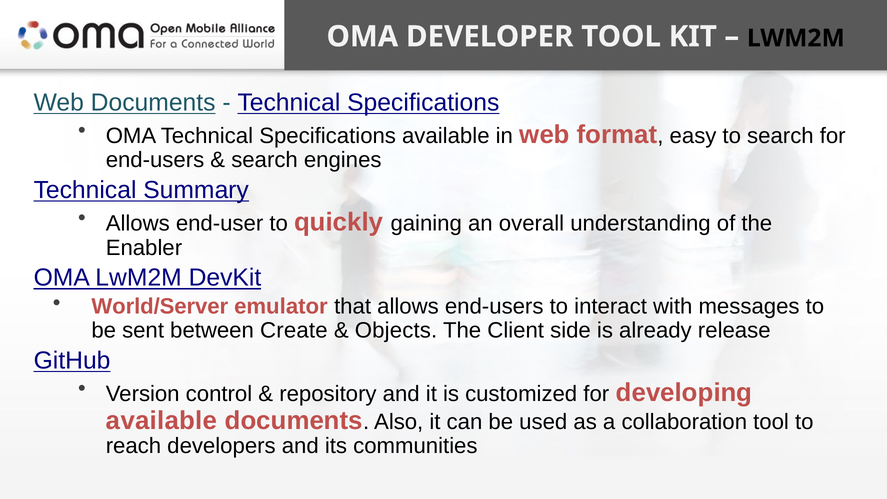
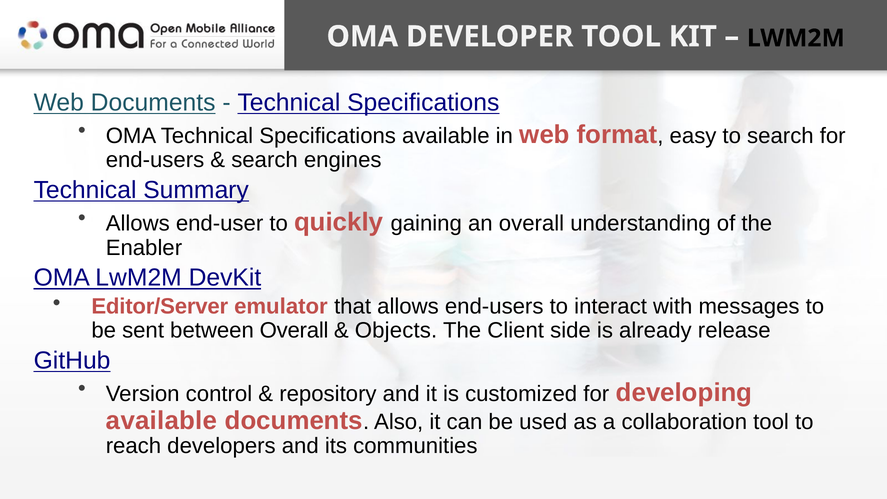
World/Server: World/Server -> Editor/Server
between Create: Create -> Overall
